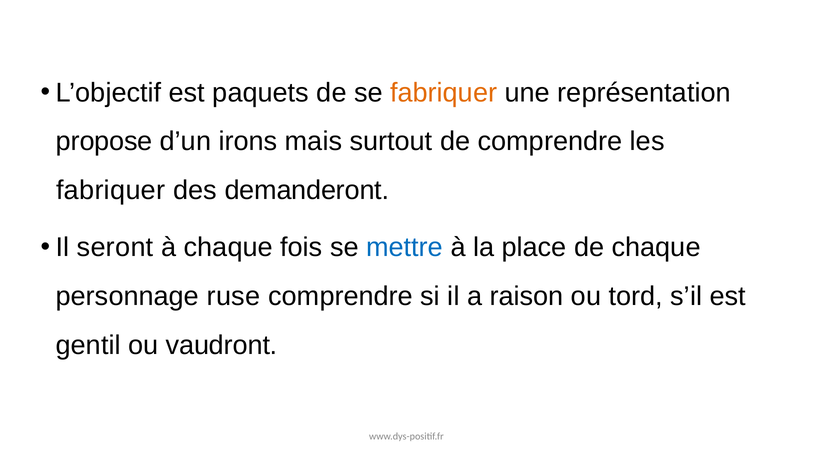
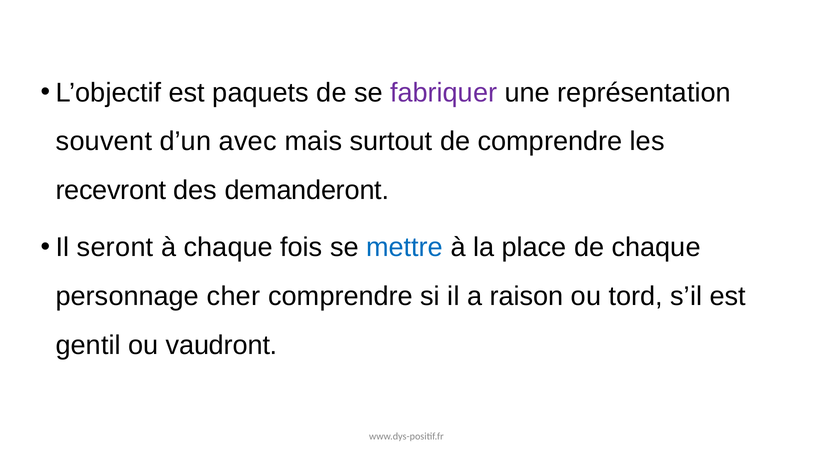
fabriquer at (444, 93) colour: orange -> purple
propose: propose -> souvent
irons: irons -> avec
fabriquer at (111, 190): fabriquer -> recevront
ruse: ruse -> cher
